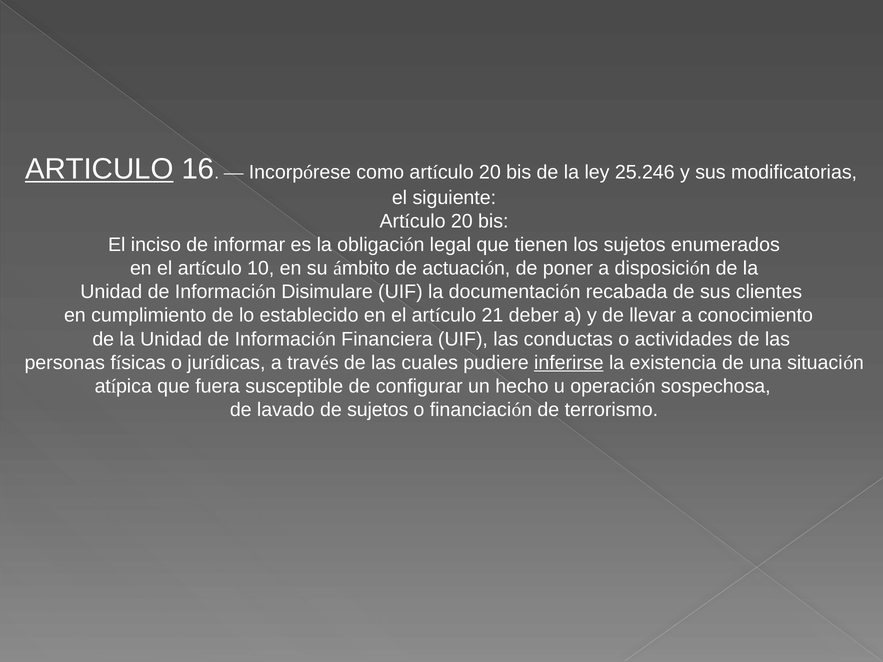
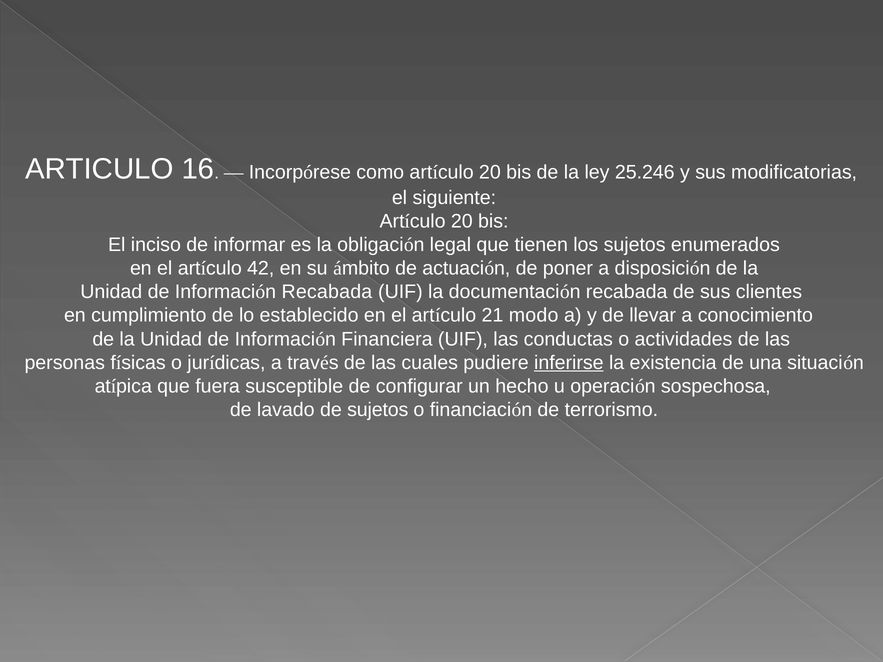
ARTICULO underline: present -> none
10: 10 -> 42
Información Disimulare: Disimulare -> Recabada
deber: deber -> modo
